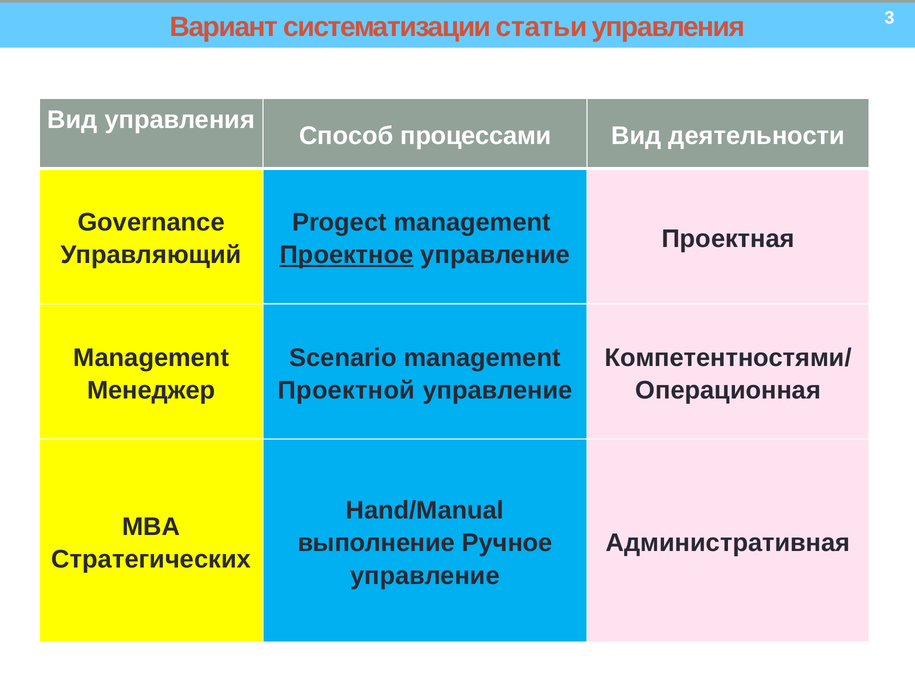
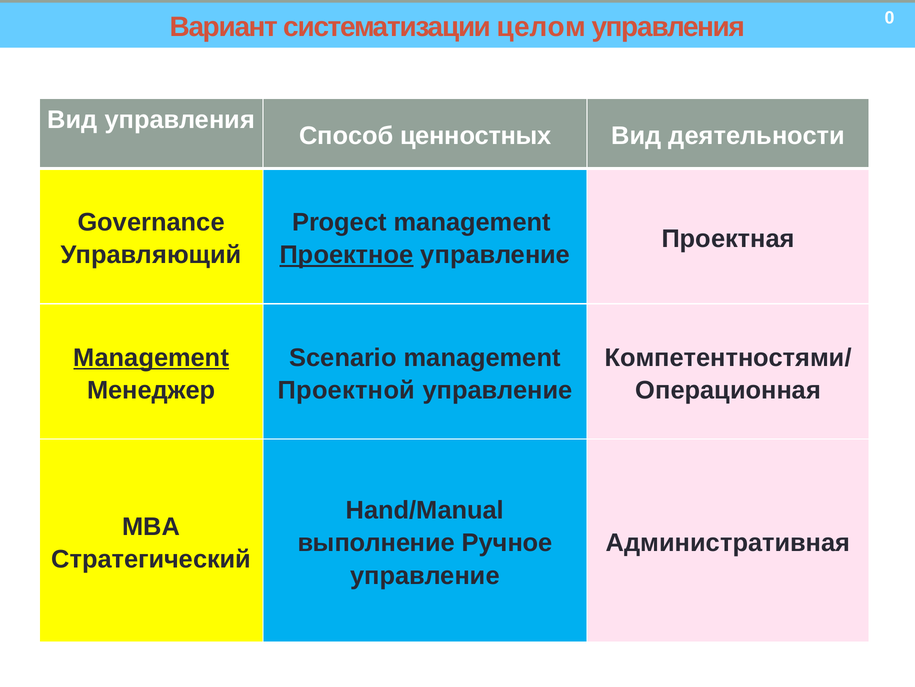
статьи: статьи -> целом
3: 3 -> 0
процессами: процессами -> ценностных
Management at (151, 357) underline: none -> present
Стратегических: Стратегических -> Стратегический
